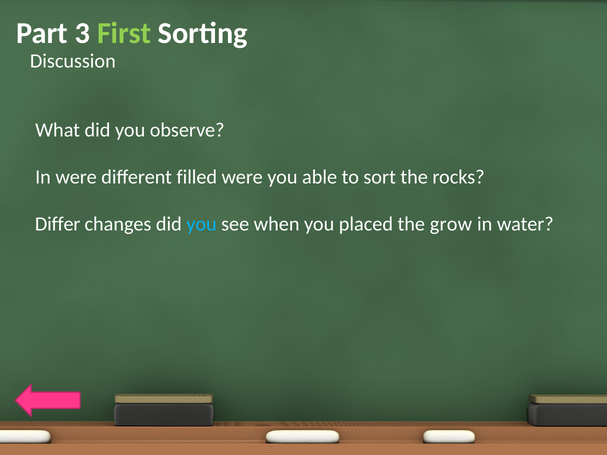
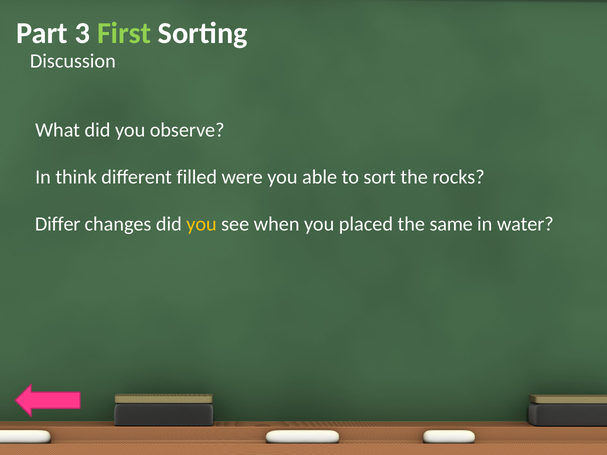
In were: were -> think
you at (202, 224) colour: light blue -> yellow
grow: grow -> same
